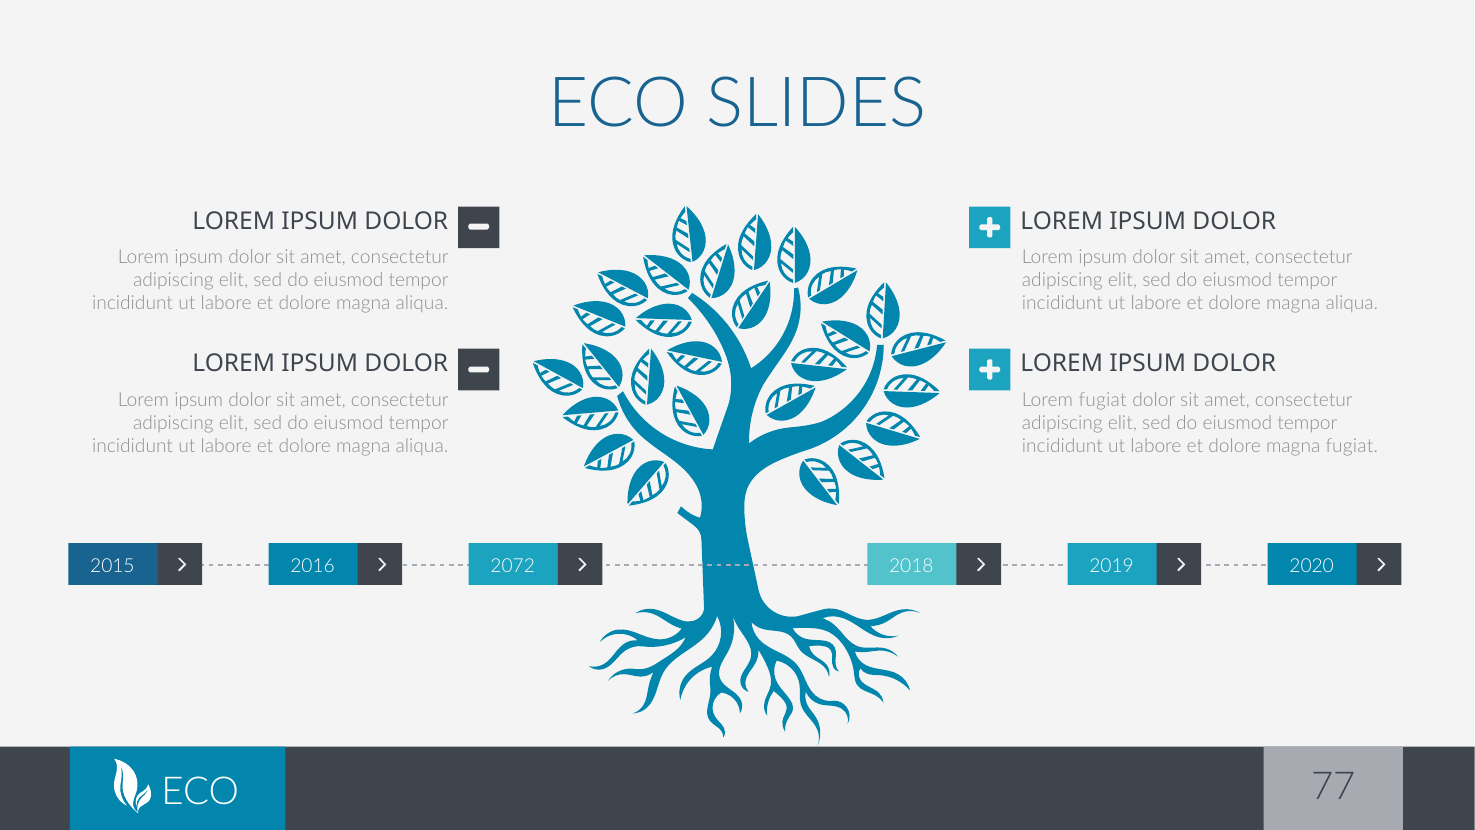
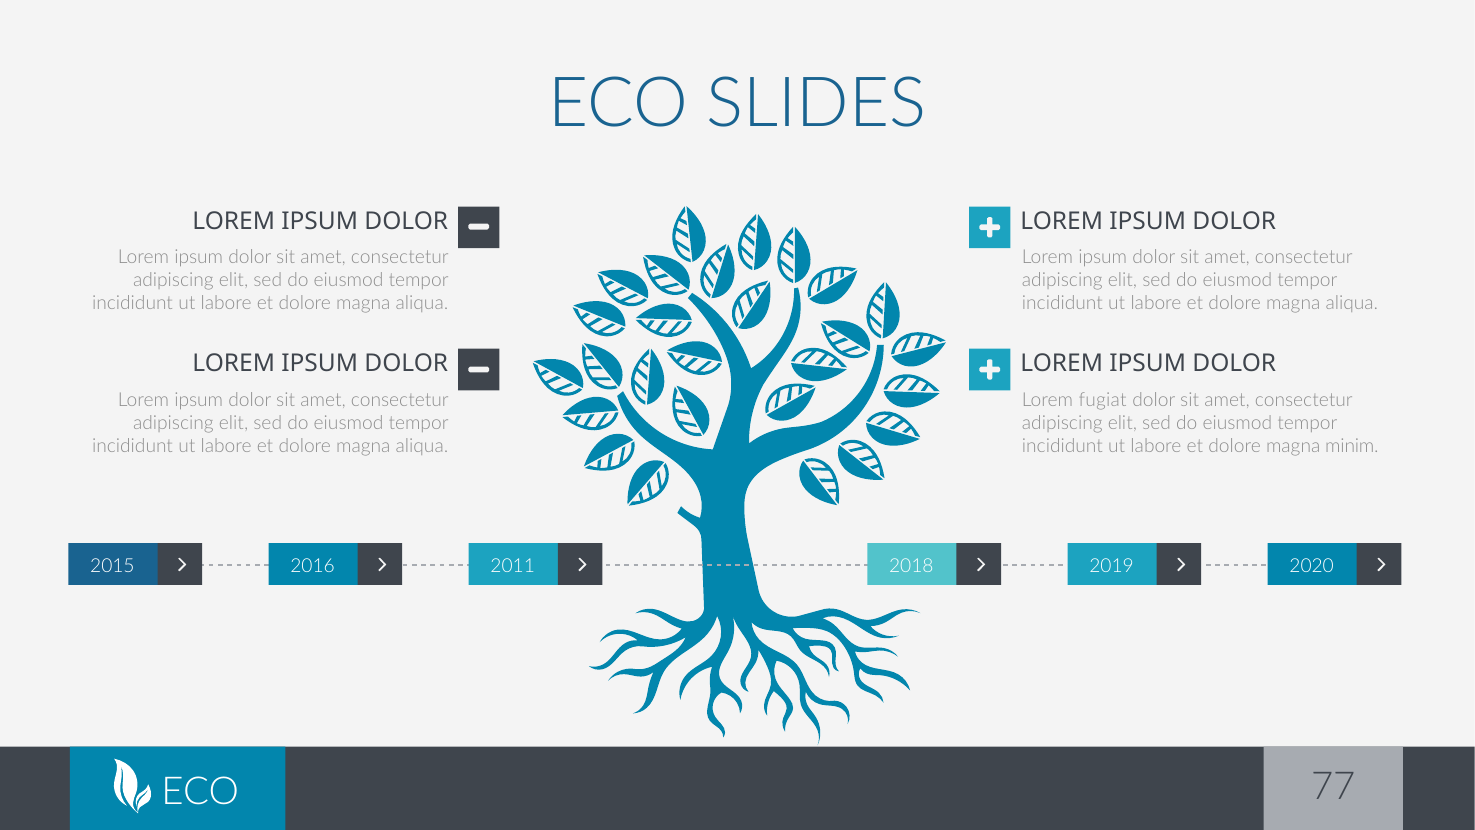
magna fugiat: fugiat -> minim
2072: 2072 -> 2011
